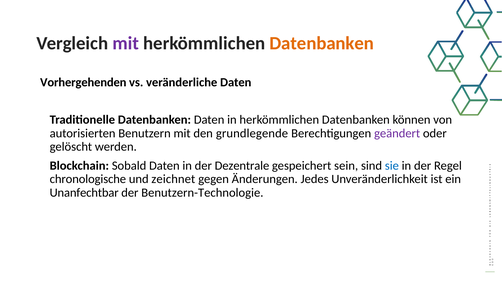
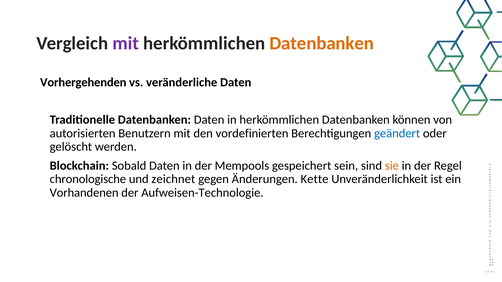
grundlegende: grundlegende -> vordefinierten
geändert colour: purple -> blue
Dezentrale: Dezentrale -> Mempools
sie colour: blue -> orange
Jedes: Jedes -> Kette
Unanfechtbar: Unanfechtbar -> Vorhandenen
Benutzern-Technologie: Benutzern-Technologie -> Aufweisen-Technologie
